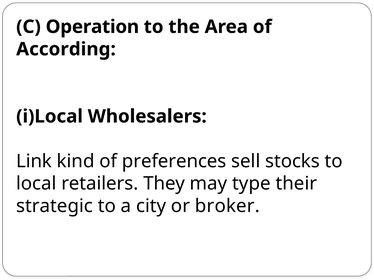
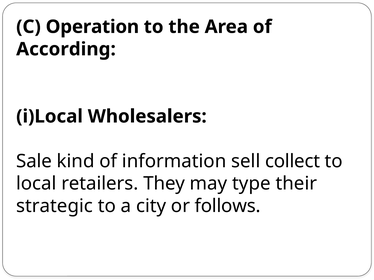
Link: Link -> Sale
preferences: preferences -> information
stocks: stocks -> collect
broker: broker -> follows
